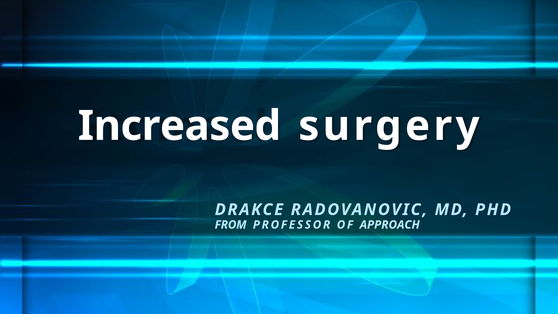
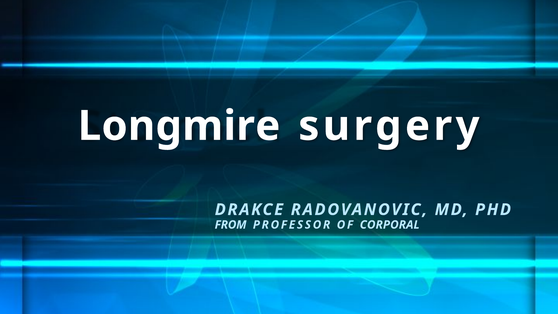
Increased: Increased -> Longmire
APPROACH: APPROACH -> CORPORAL
